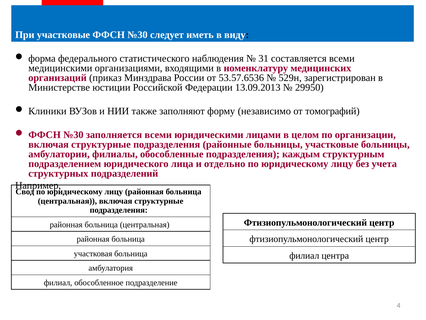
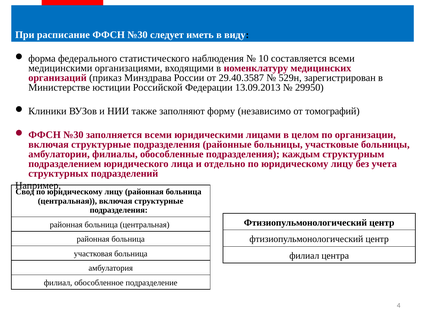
При участковые: участковые -> расписание
31: 31 -> 10
53.57.6536: 53.57.6536 -> 29.40.3587
